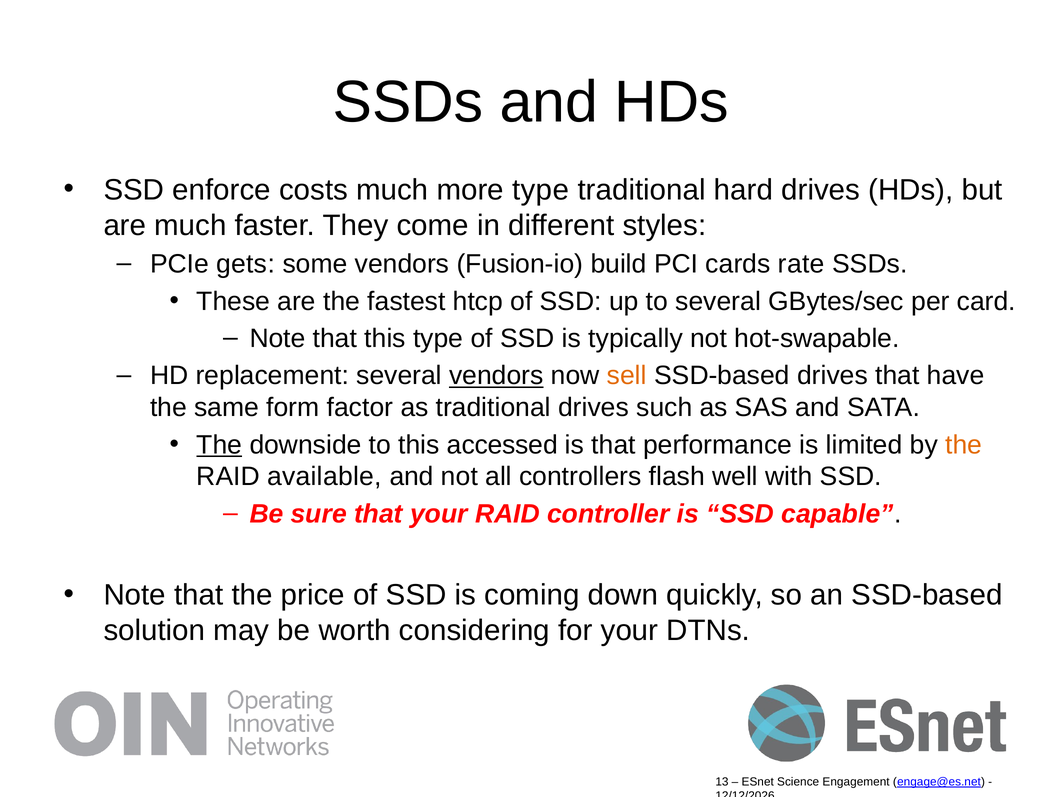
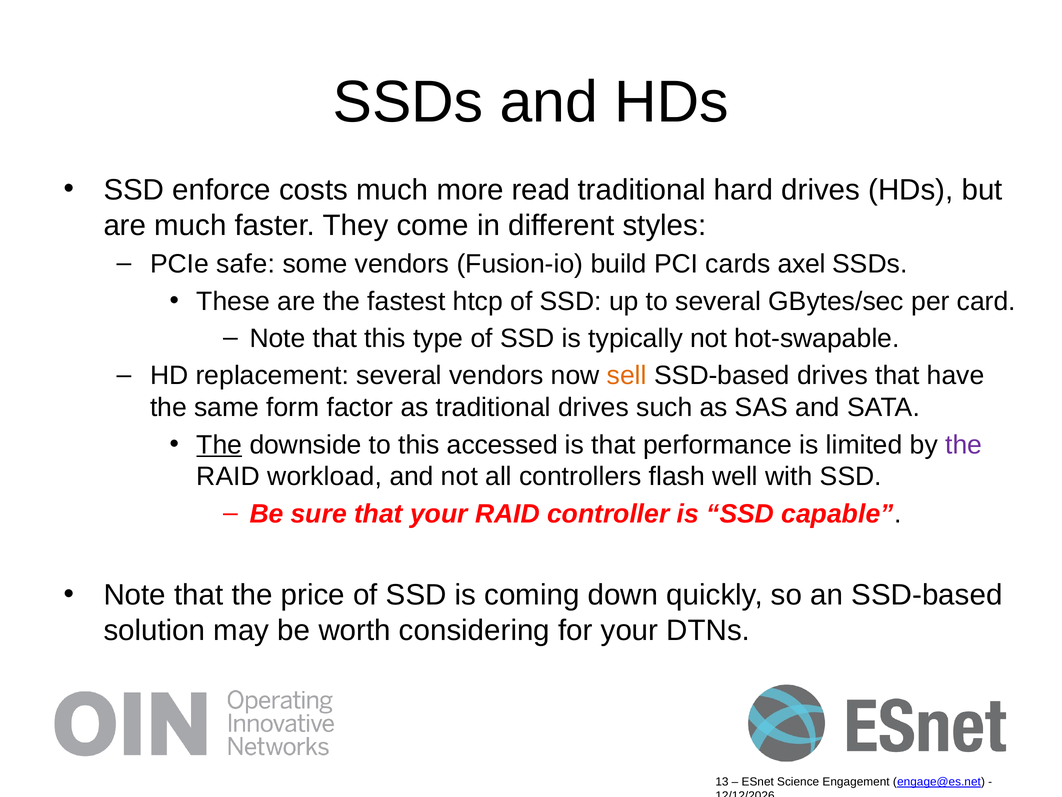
more type: type -> read
gets: gets -> safe
rate: rate -> axel
vendors at (496, 375) underline: present -> none
the at (964, 445) colour: orange -> purple
available: available -> workload
